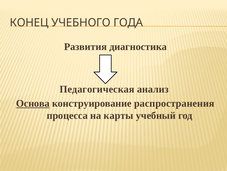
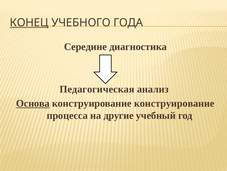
КОНЕЦ underline: none -> present
Развития: Развития -> Середине
конструирование распространения: распространения -> конструирование
карты: карты -> другие
